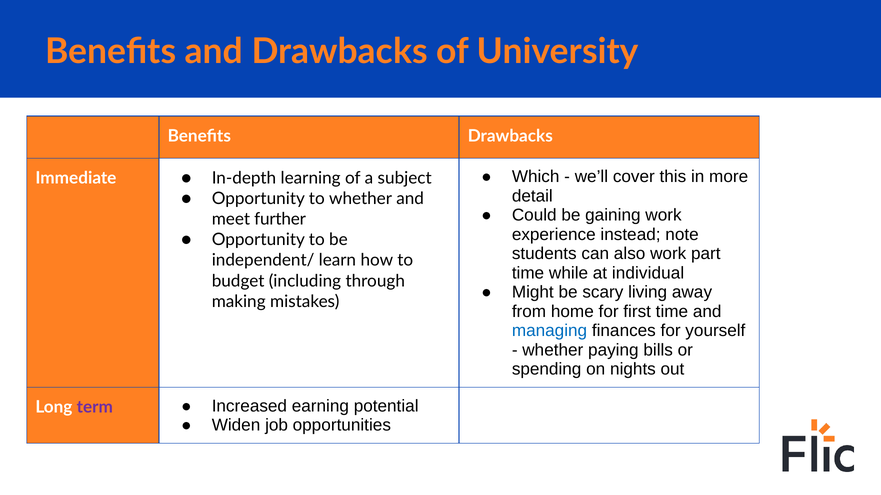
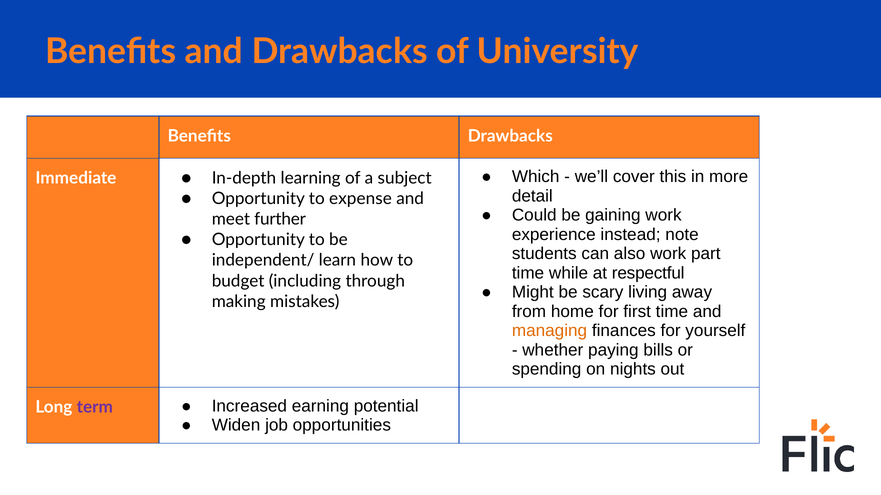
to whether: whether -> expense
individual: individual -> respectful
managing colour: blue -> orange
